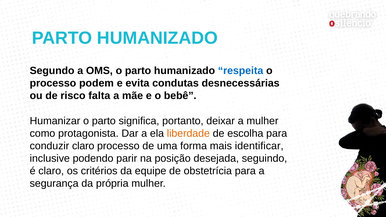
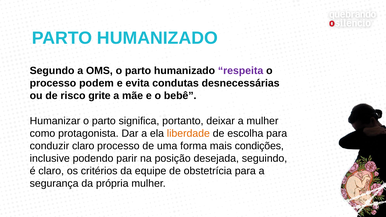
respeita colour: blue -> purple
falta: falta -> grite
identificar: identificar -> condições
